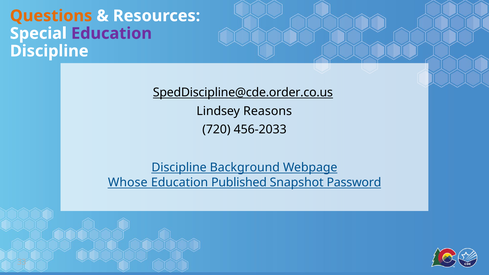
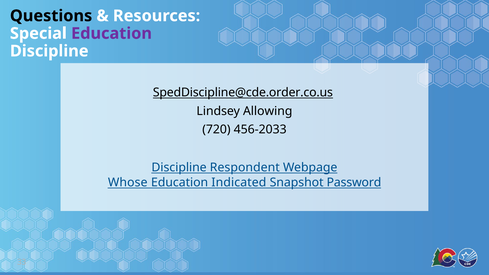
Questions colour: orange -> black
Reasons: Reasons -> Allowing
Background: Background -> Respondent
Published: Published -> Indicated
